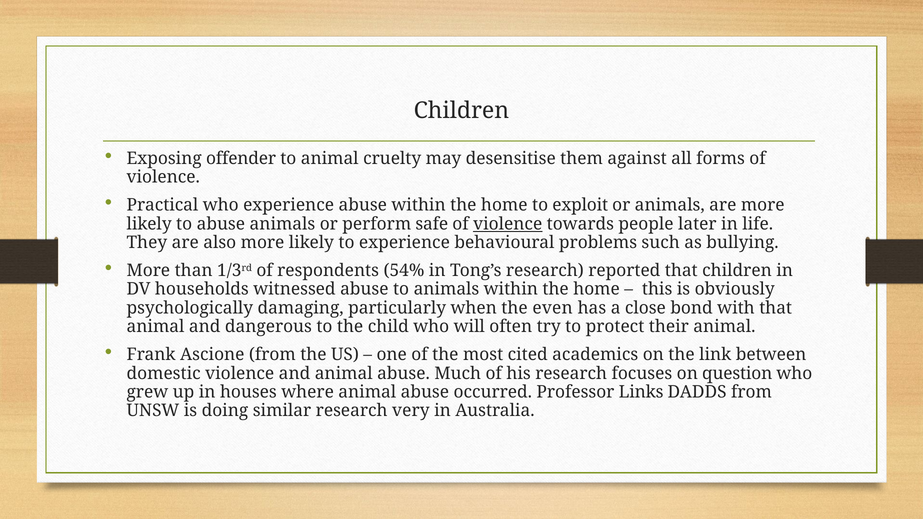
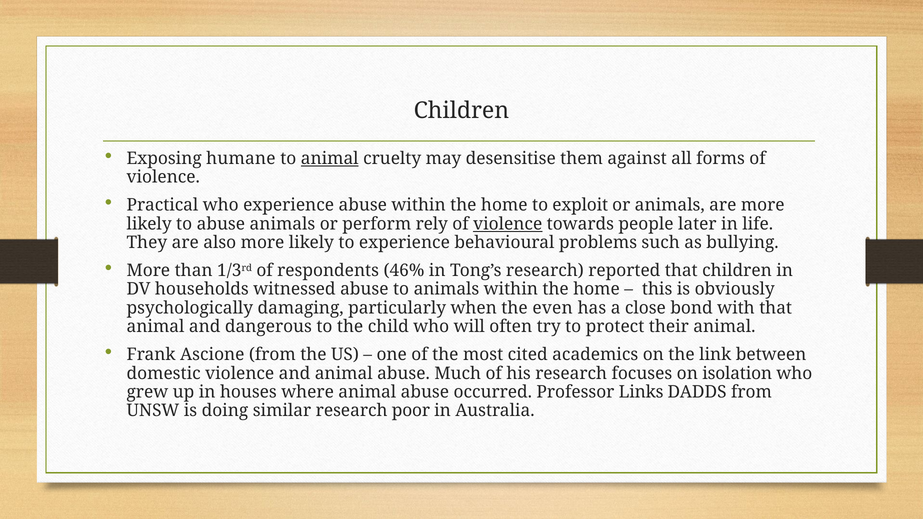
offender: offender -> humane
animal at (330, 159) underline: none -> present
safe: safe -> rely
54%: 54% -> 46%
question: question -> isolation
very: very -> poor
